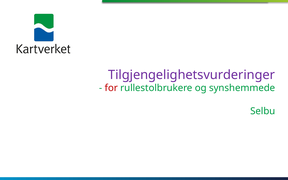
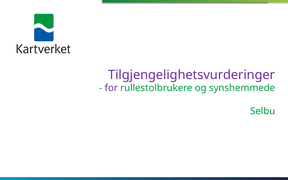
for colour: red -> purple
